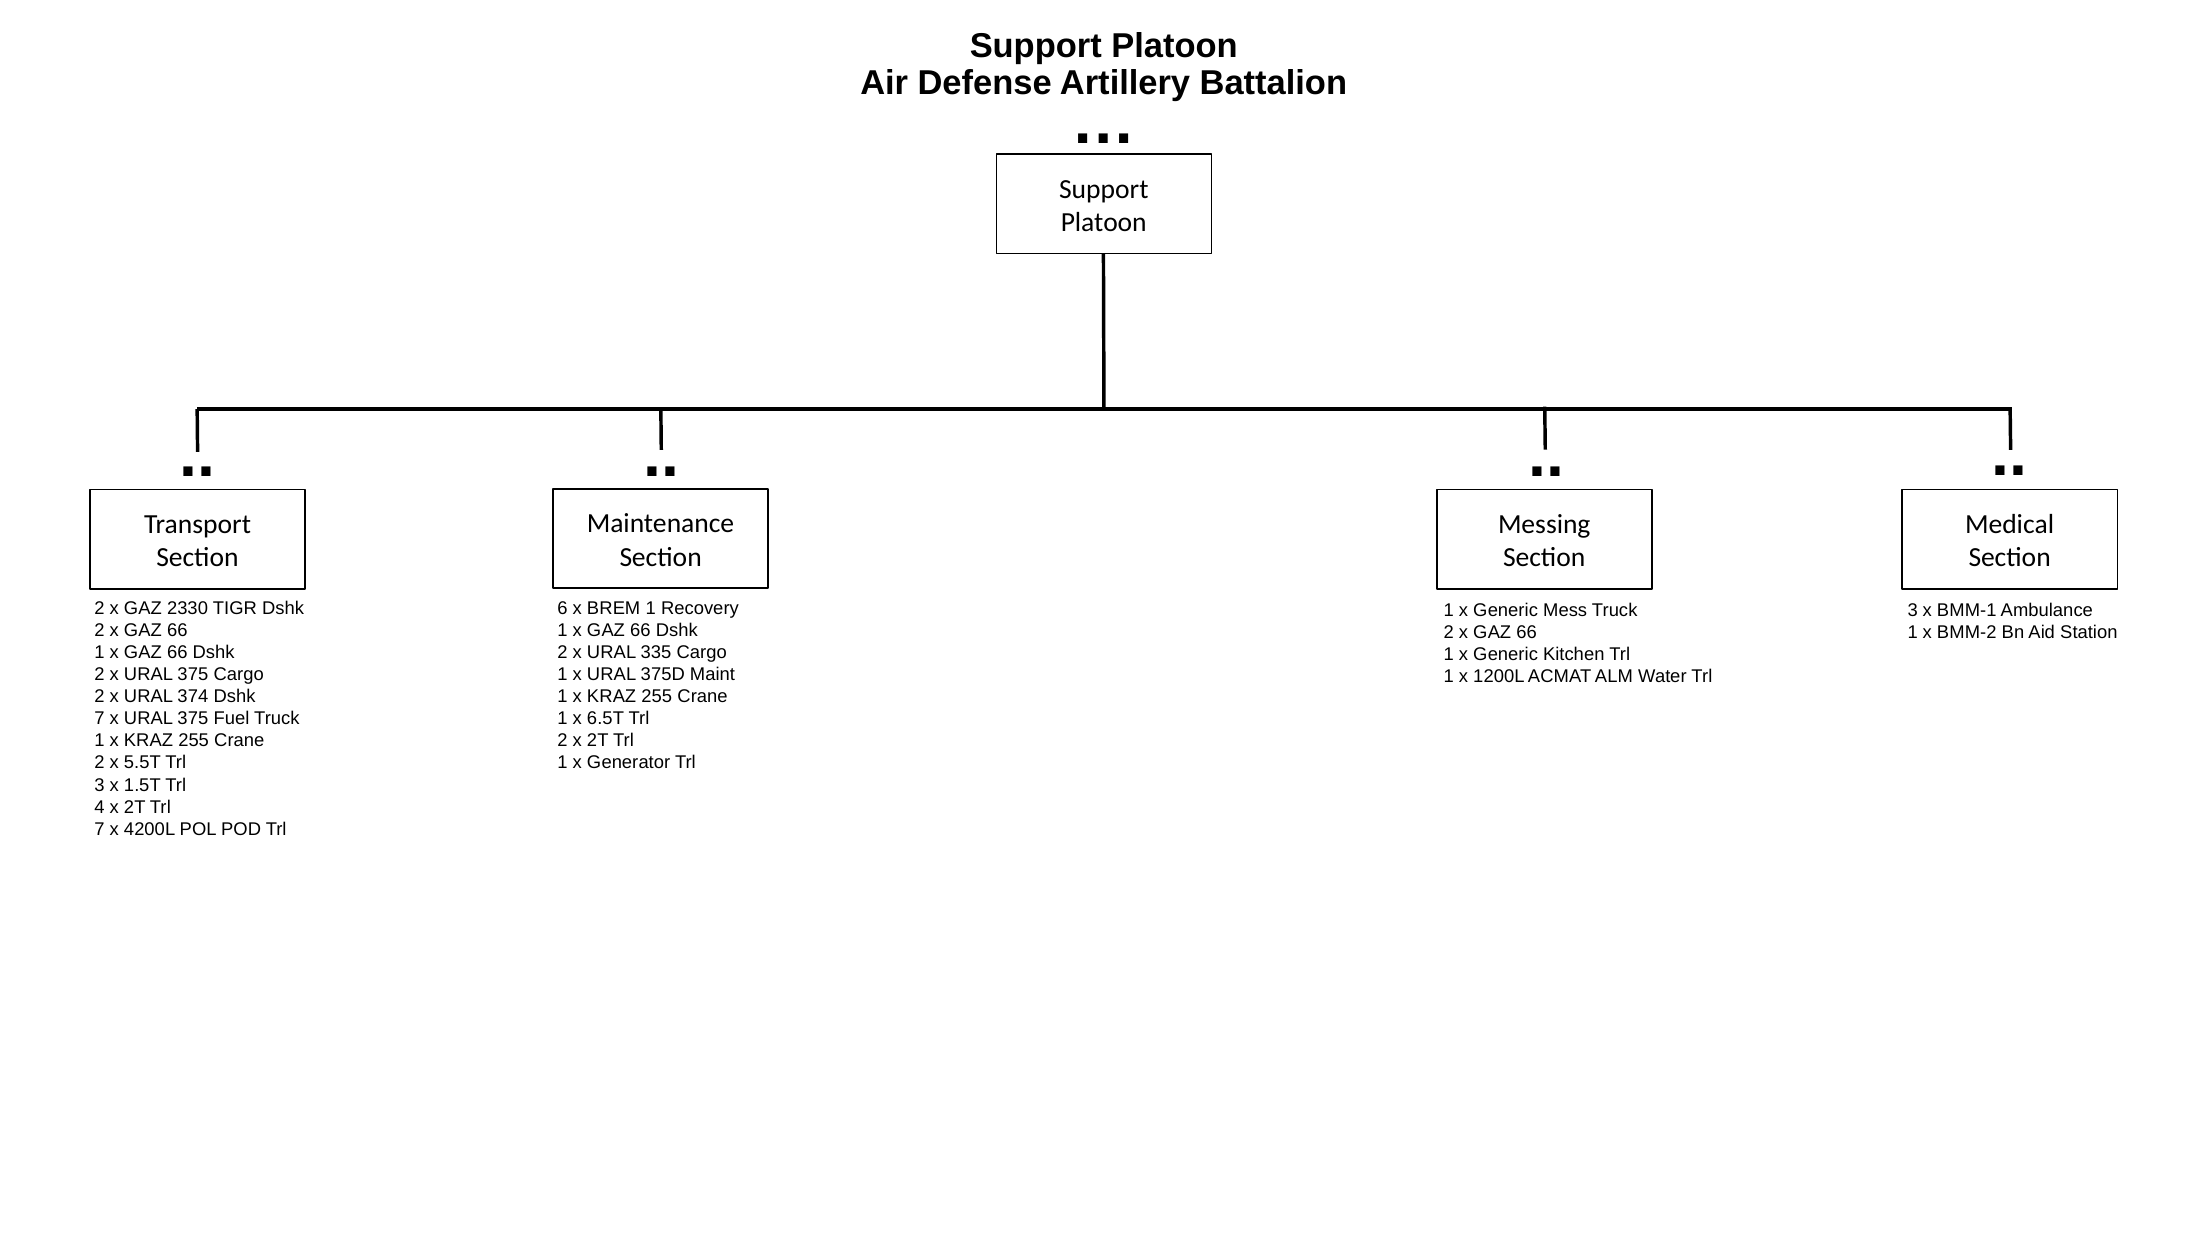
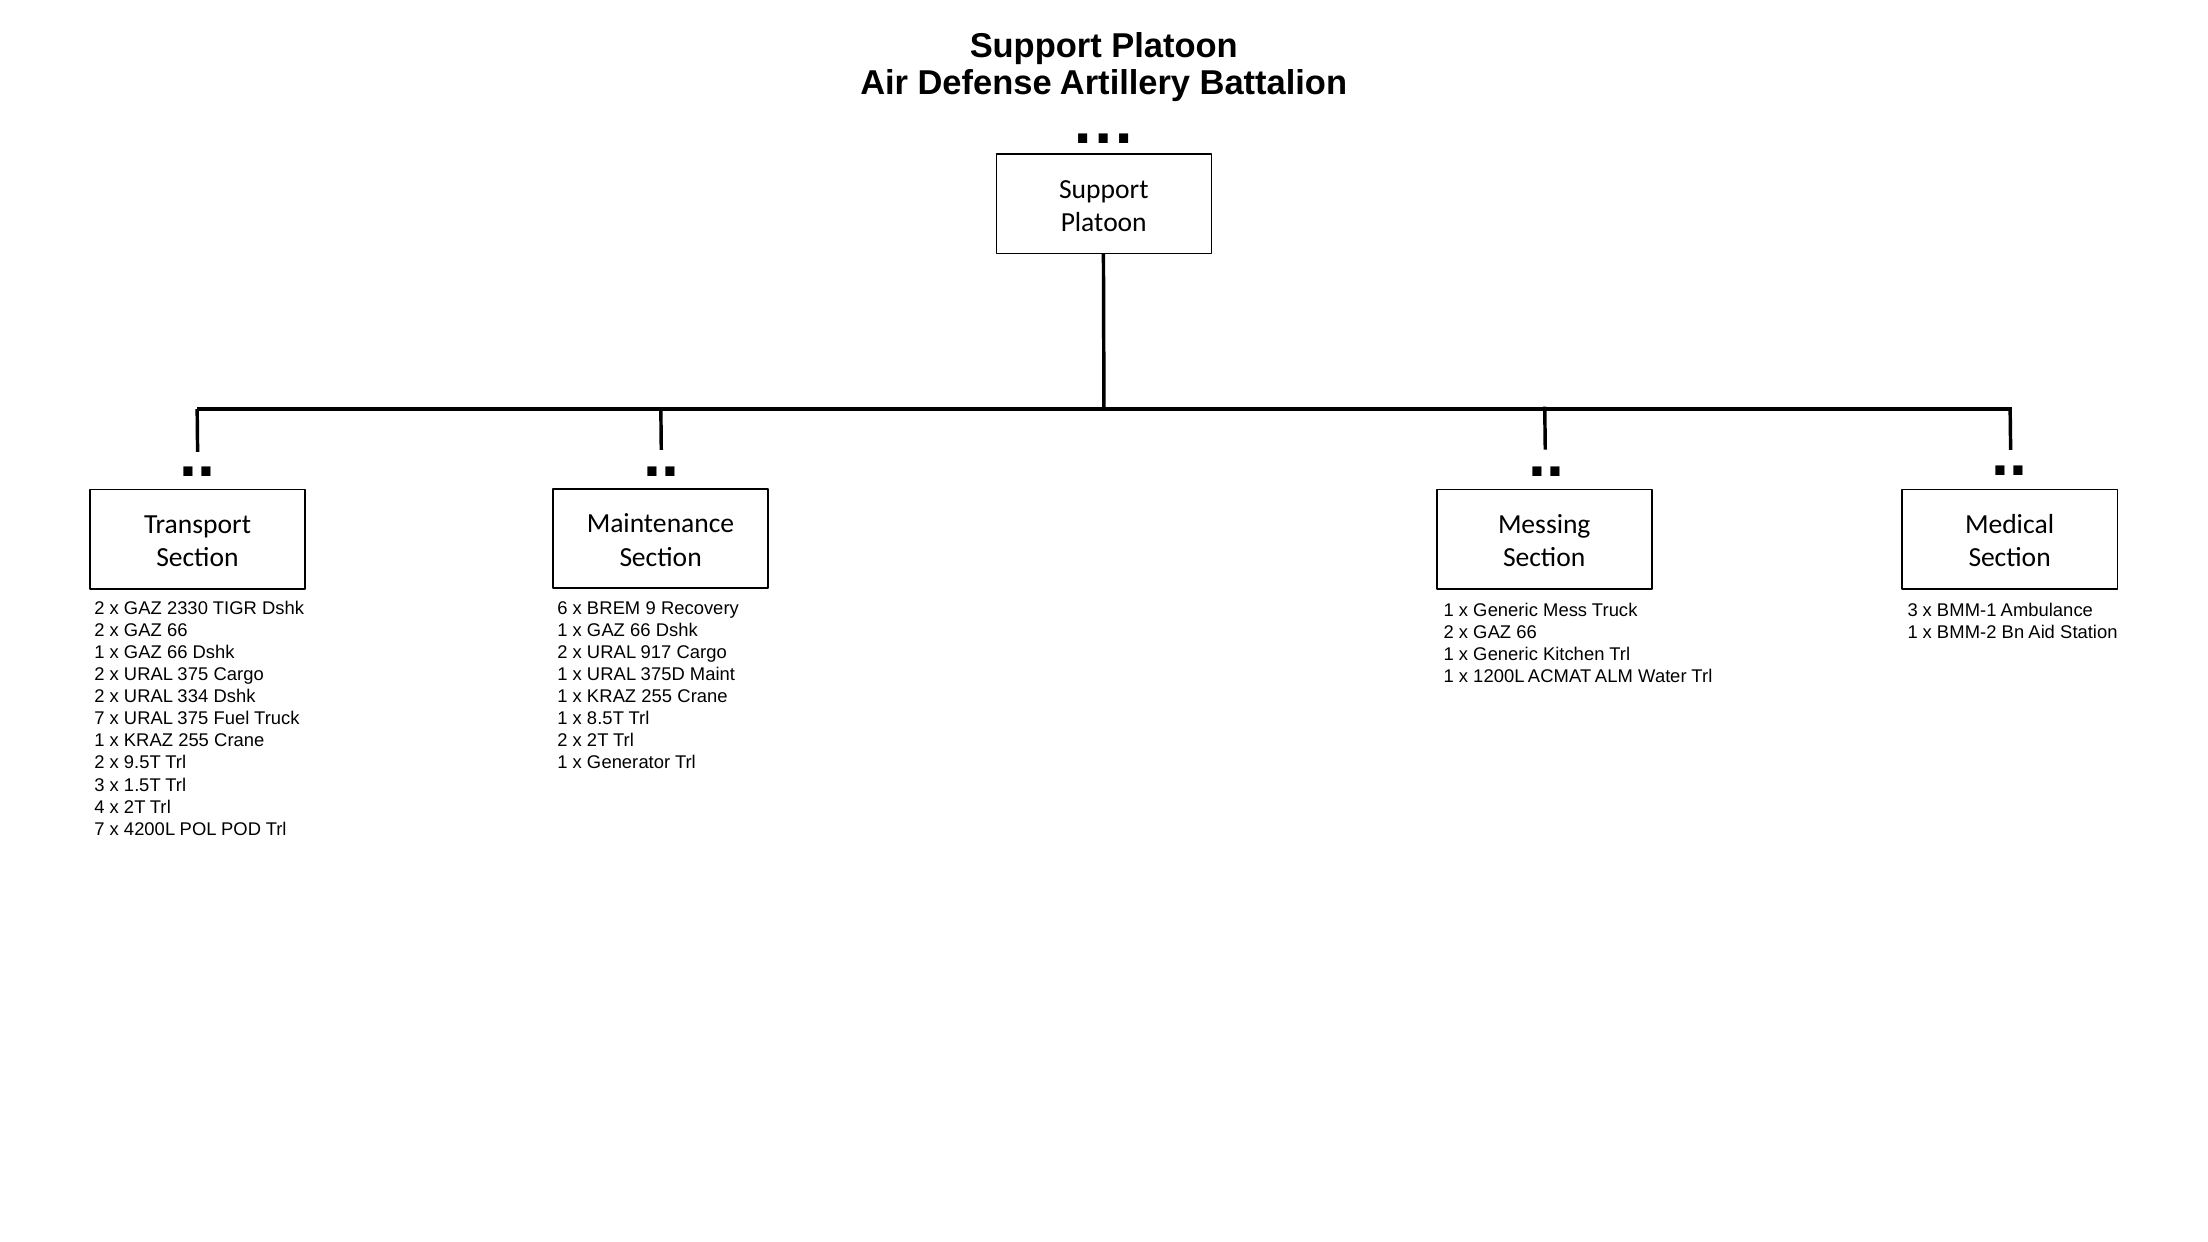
BREM 1: 1 -> 9
335: 335 -> 917
374: 374 -> 334
6.5T: 6.5T -> 8.5T
5.5T: 5.5T -> 9.5T
